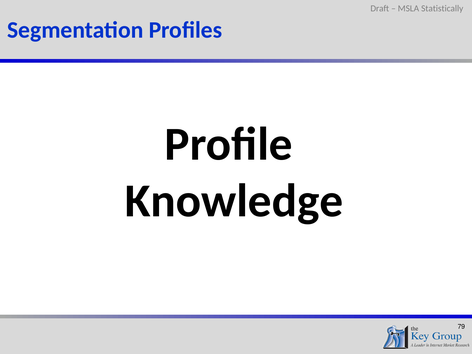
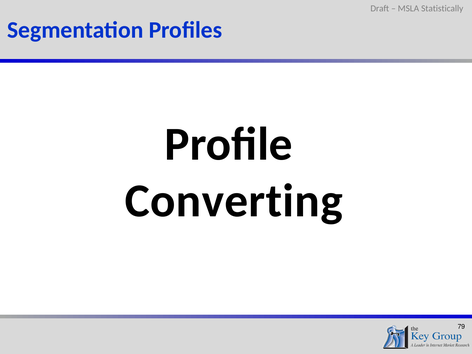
Knowledge: Knowledge -> Converting
